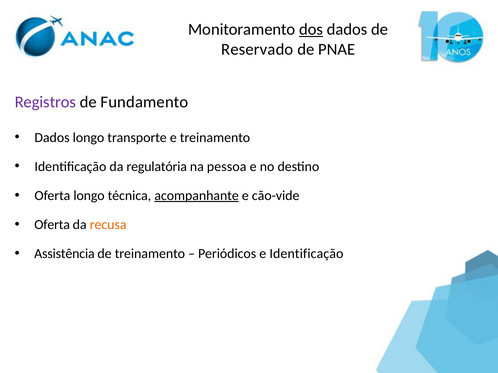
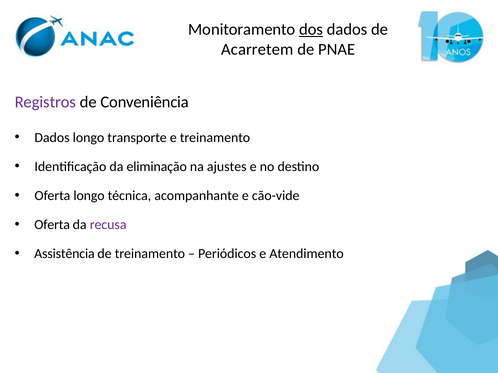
Reservado: Reservado -> Acarretem
Fundamento: Fundamento -> Conveniência
regulatória: regulatória -> eliminação
pessoa: pessoa -> ajustes
acompanhante underline: present -> none
recusa colour: orange -> purple
e Identificação: Identificação -> Atendimento
